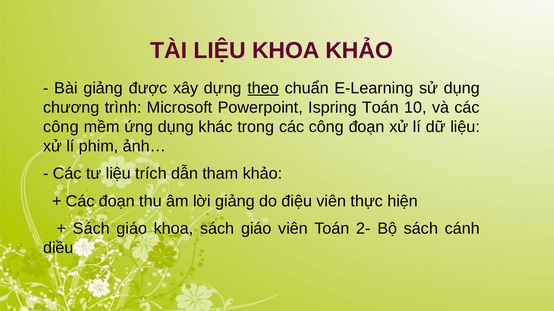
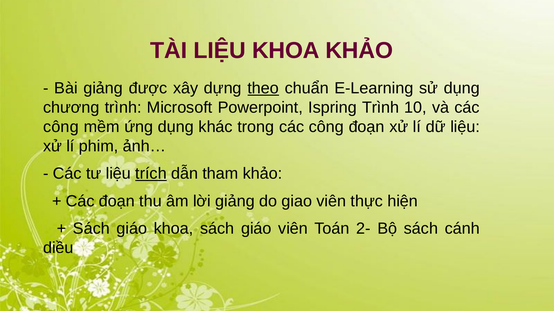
Ispring Toán: Toán -> Trình
trích underline: none -> present
điệu: điệu -> giao
